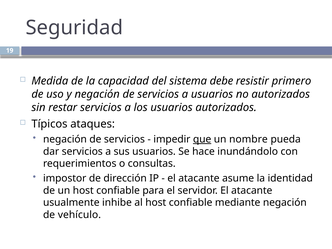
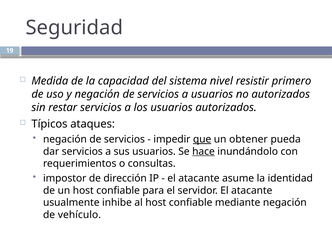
debe: debe -> nivel
nombre: nombre -> obtener
hace underline: none -> present
